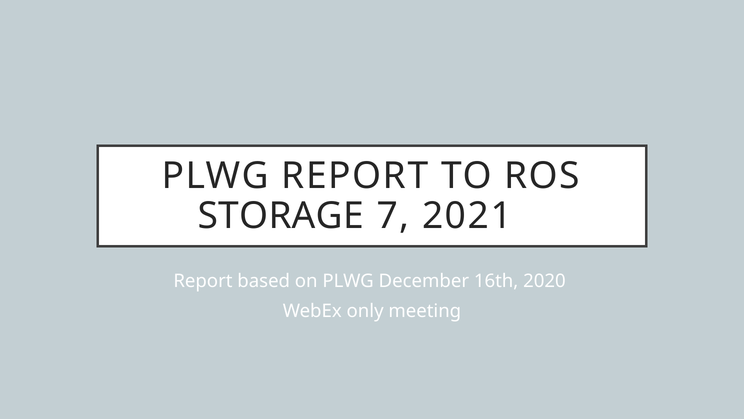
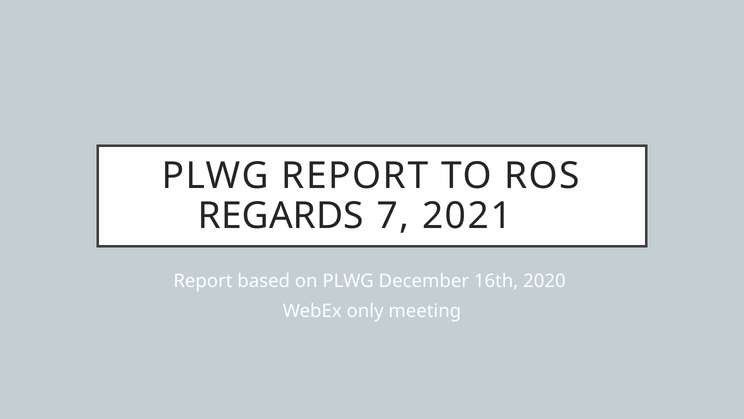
STORAGE: STORAGE -> REGARDS
